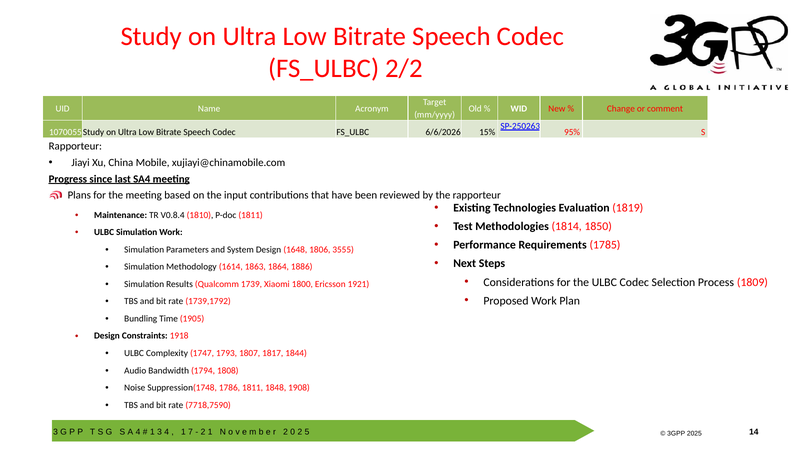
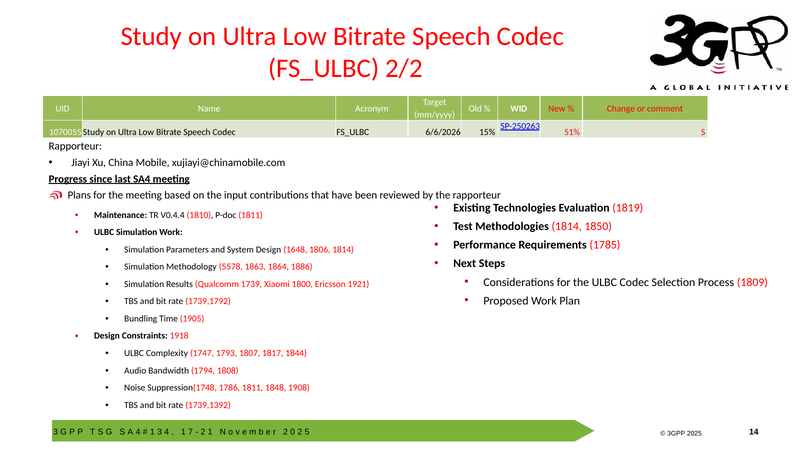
95%: 95% -> 51%
V0.8.4: V0.8.4 -> V0.4.4
1806 3555: 3555 -> 1814
1614: 1614 -> 5578
7718,7590: 7718,7590 -> 1739,1392
